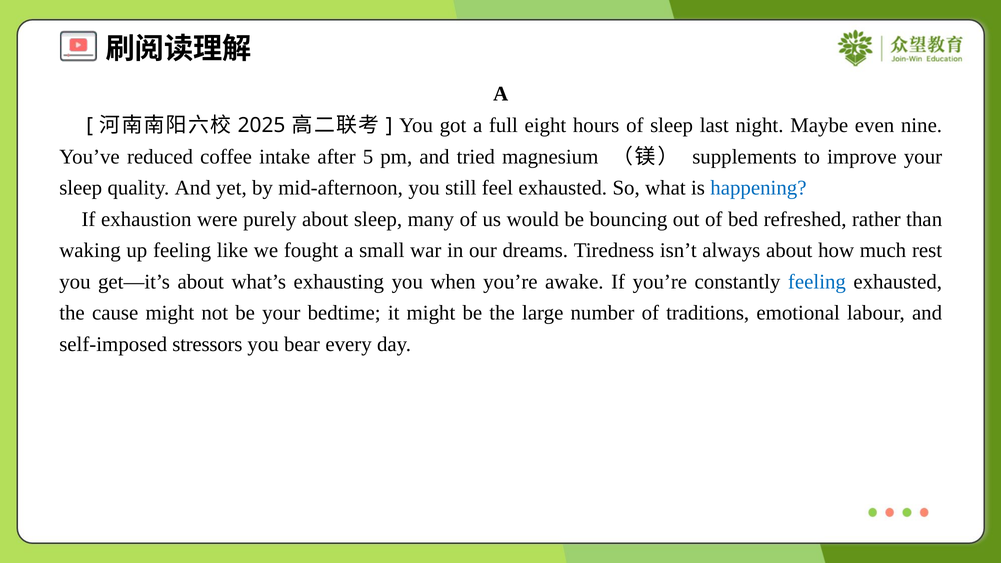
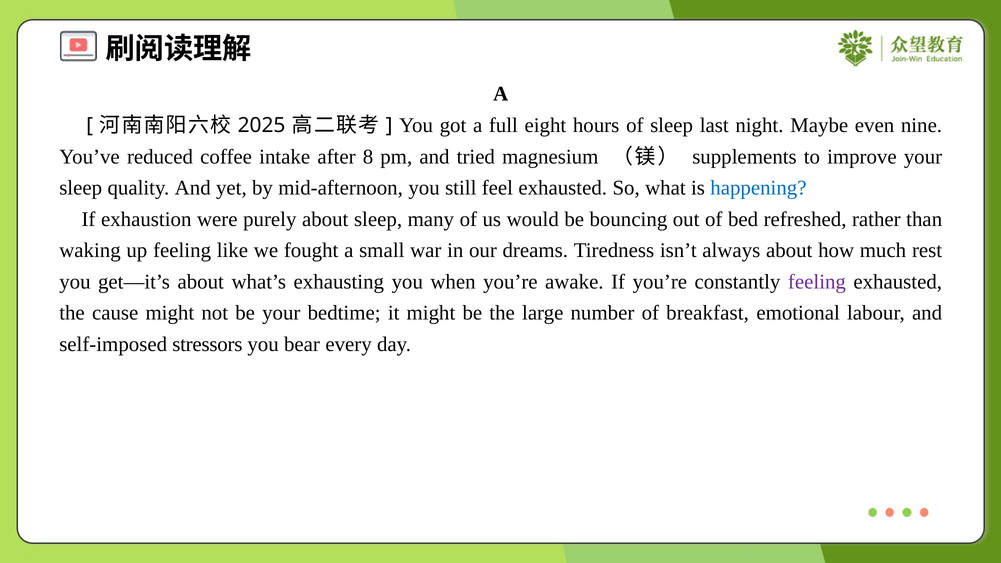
5: 5 -> 8
feeling at (817, 282) colour: blue -> purple
traditions: traditions -> breakfast
